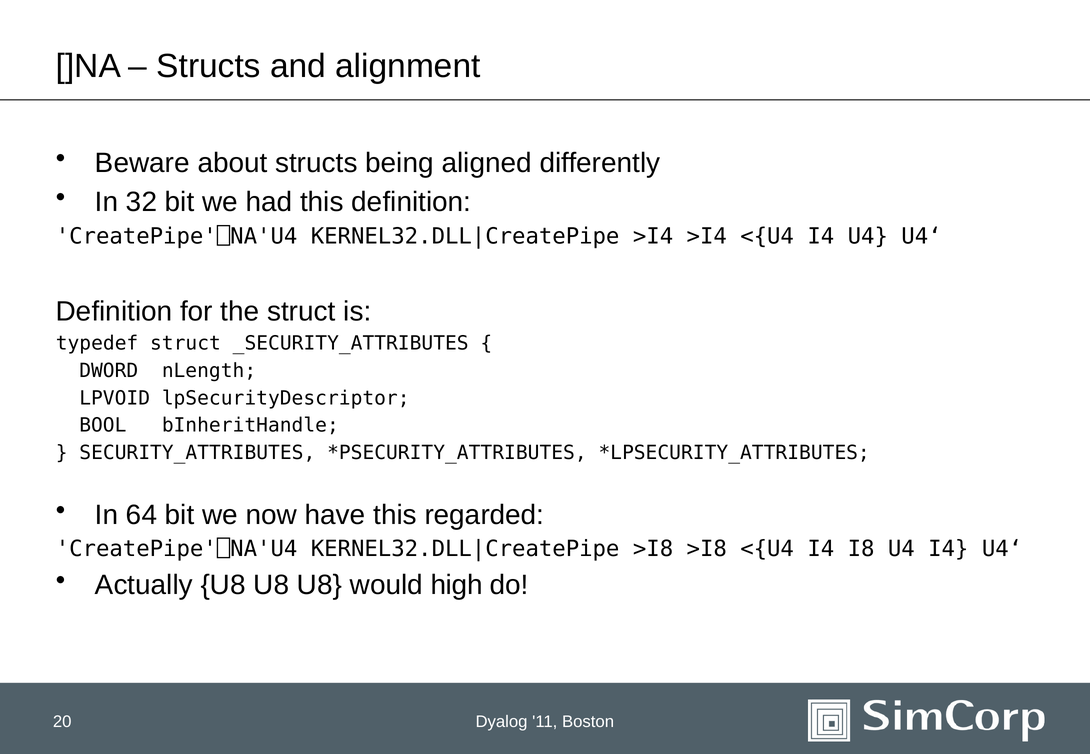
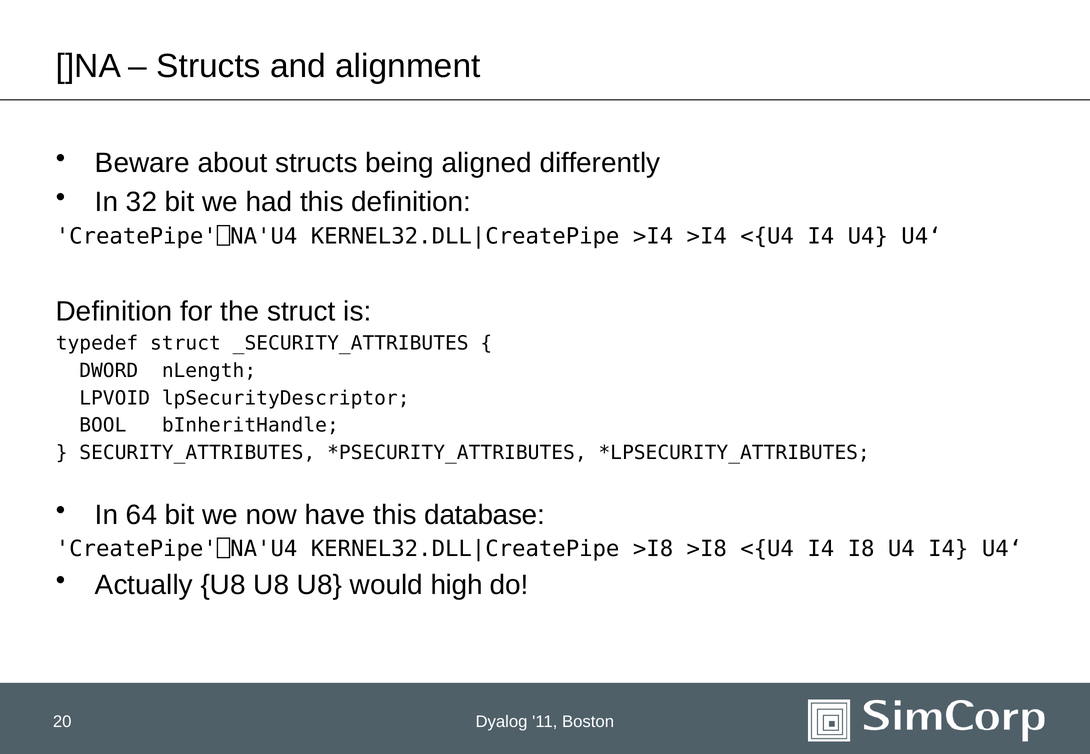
regarded: regarded -> database
